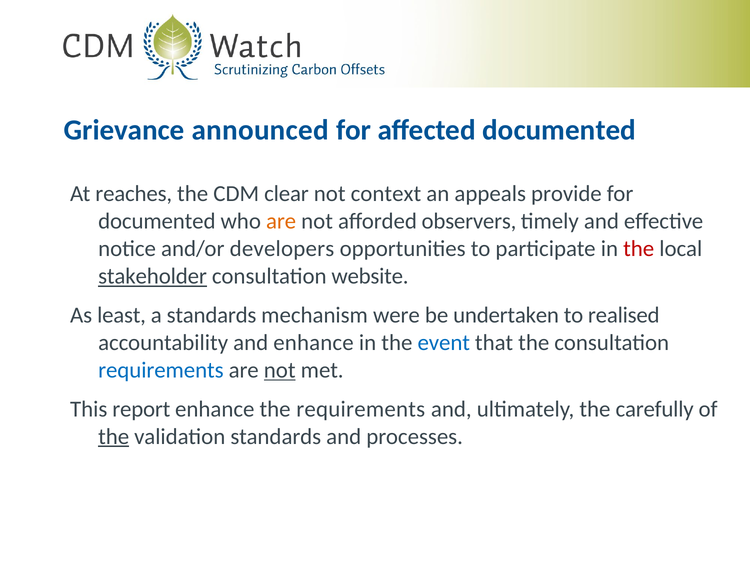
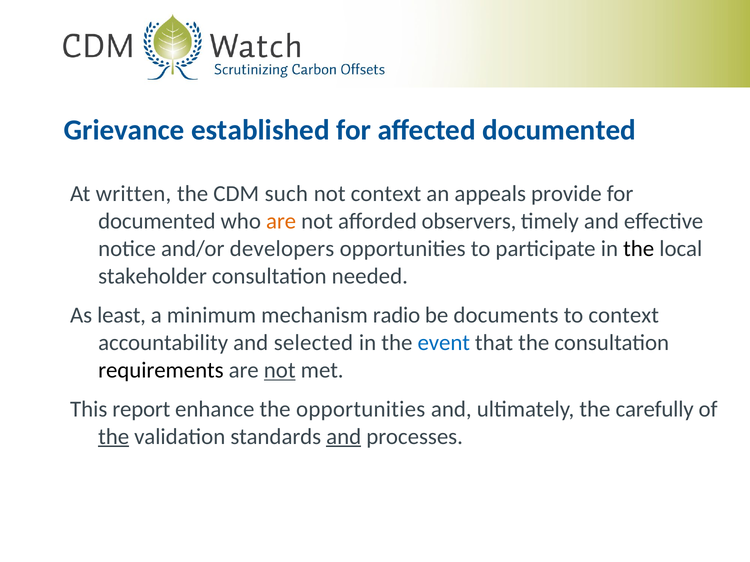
announced: announced -> established
reaches: reaches -> written
clear: clear -> such
the at (639, 249) colour: red -> black
stakeholder underline: present -> none
website: website -> needed
a standards: standards -> minimum
were: were -> radio
undertaken: undertaken -> documents
to realised: realised -> context
and enhance: enhance -> selected
requirements at (161, 371) colour: blue -> black
the requirements: requirements -> opportunities
and at (344, 437) underline: none -> present
